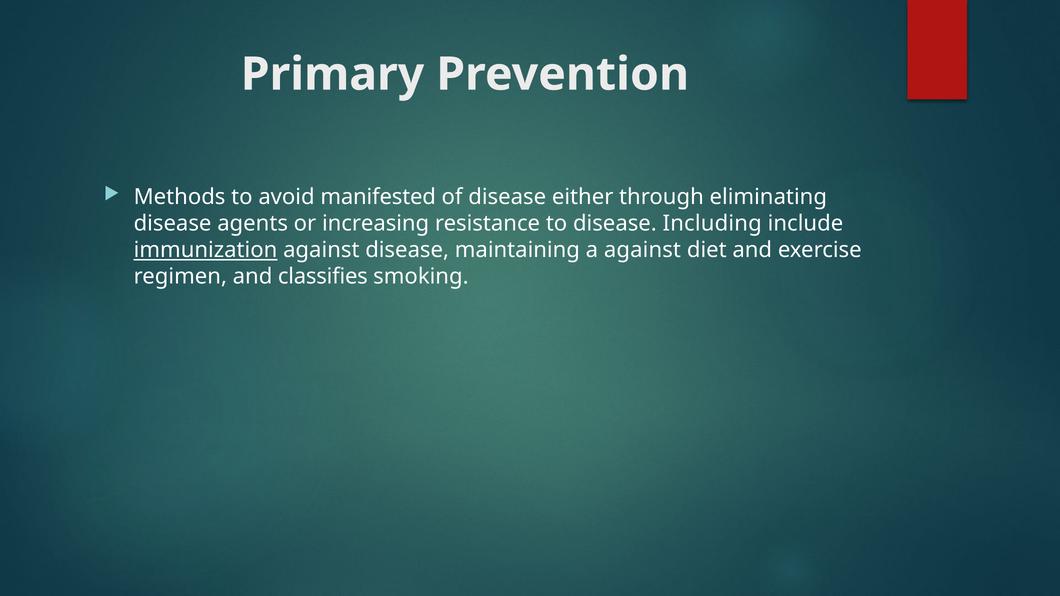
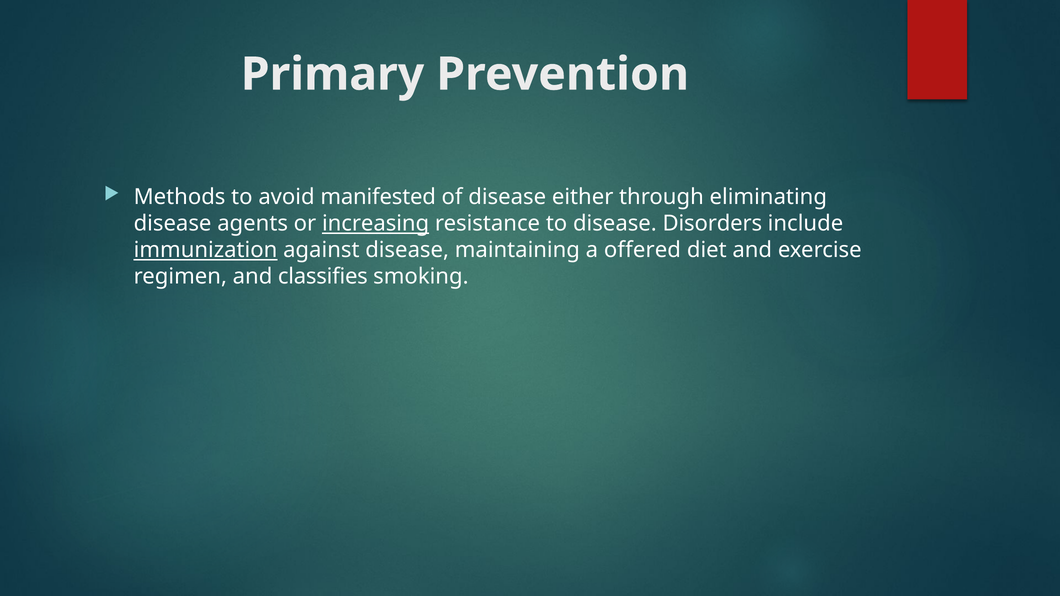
increasing underline: none -> present
Including: Including -> Disorders
a against: against -> offered
